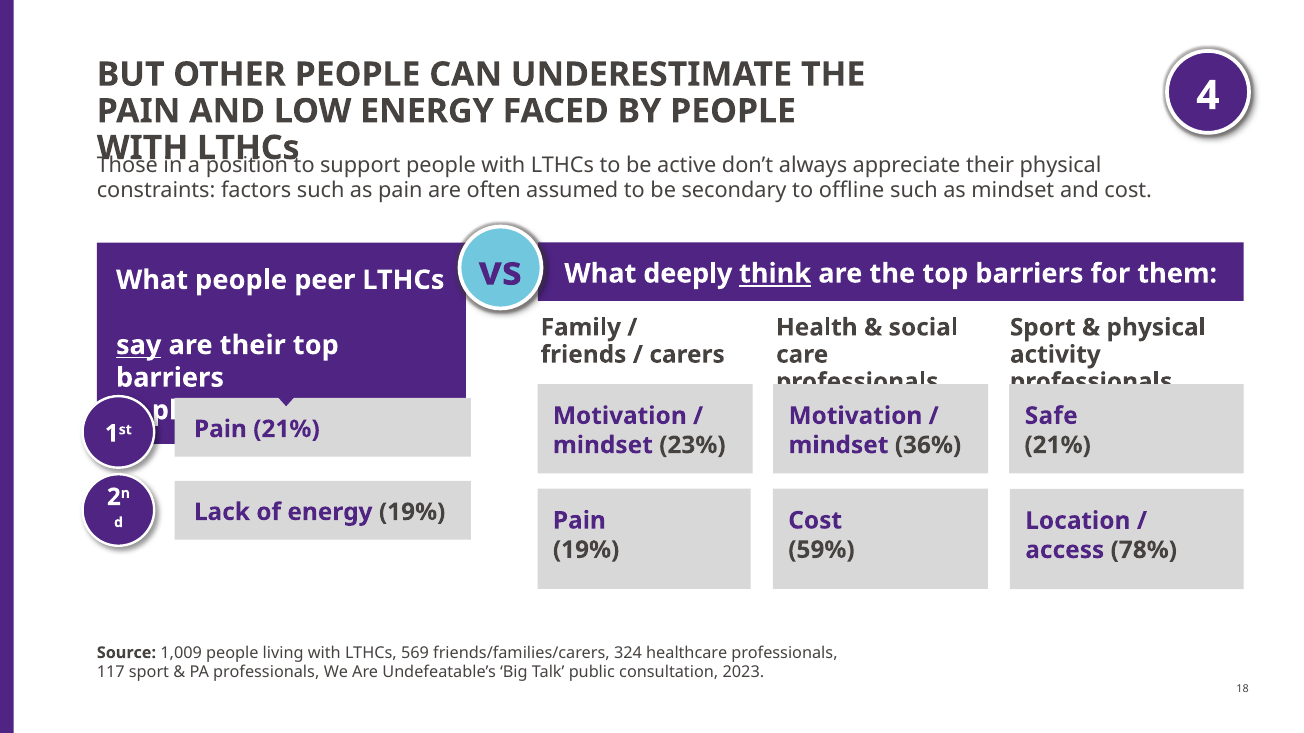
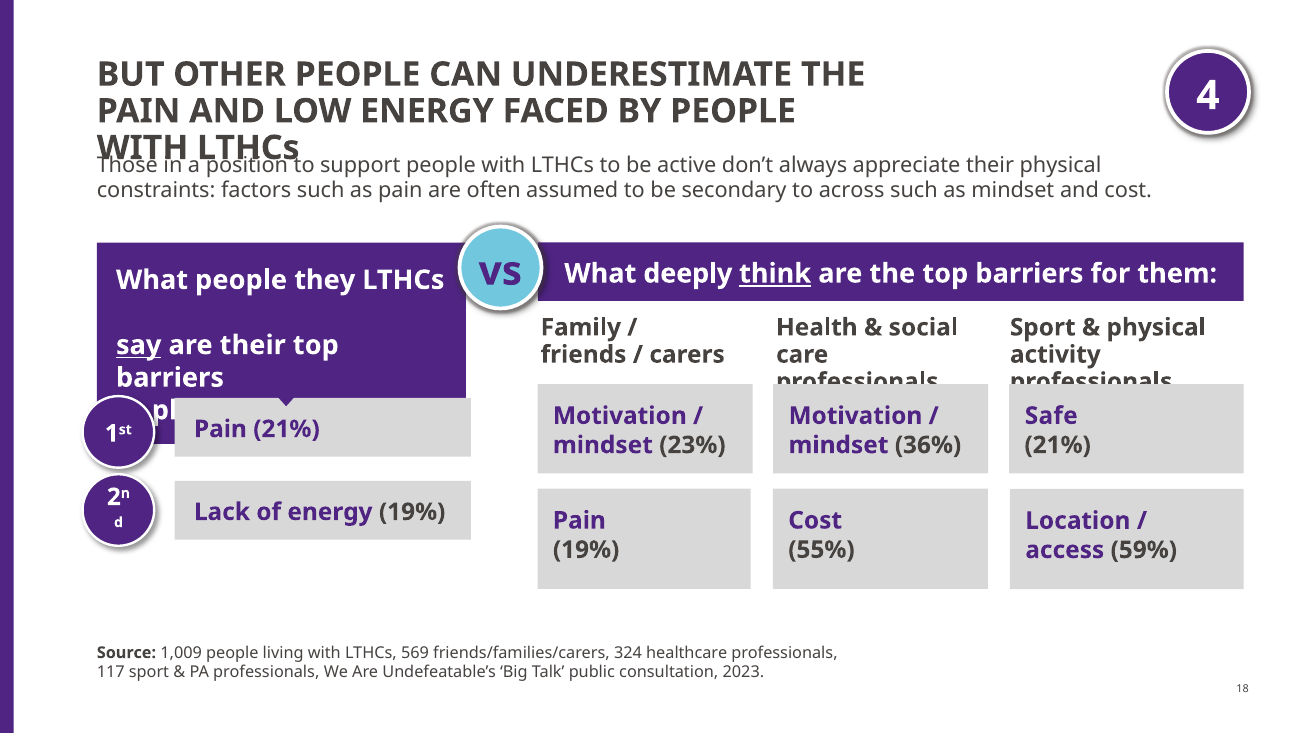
offline: offline -> across
peer: peer -> they
59%: 59% -> 55%
78%: 78% -> 59%
